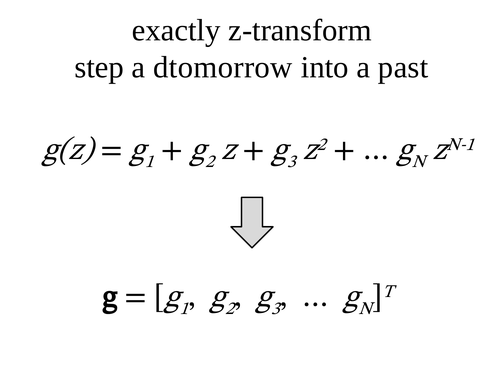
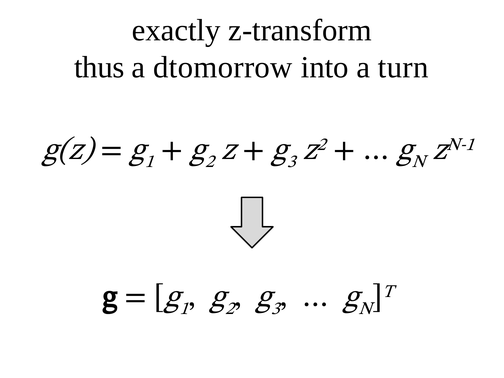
step: step -> thus
past: past -> turn
